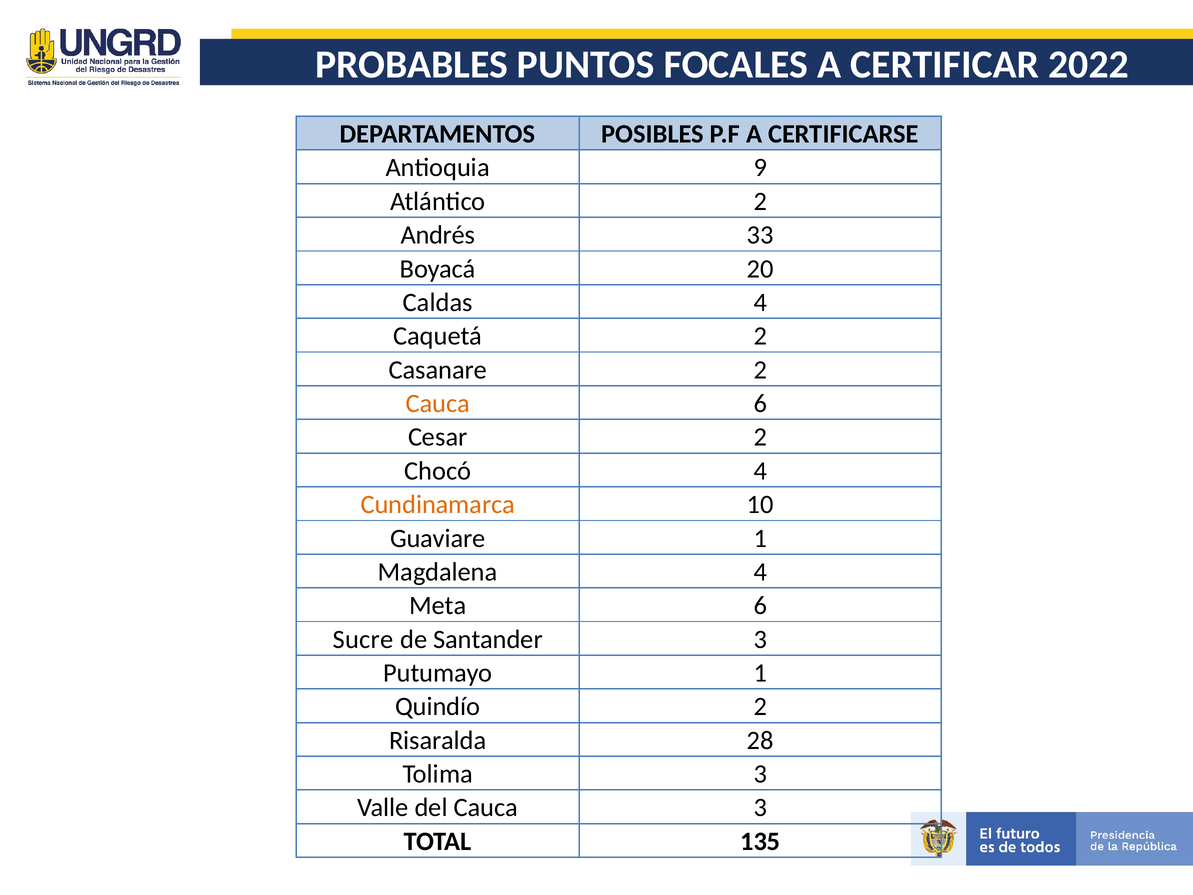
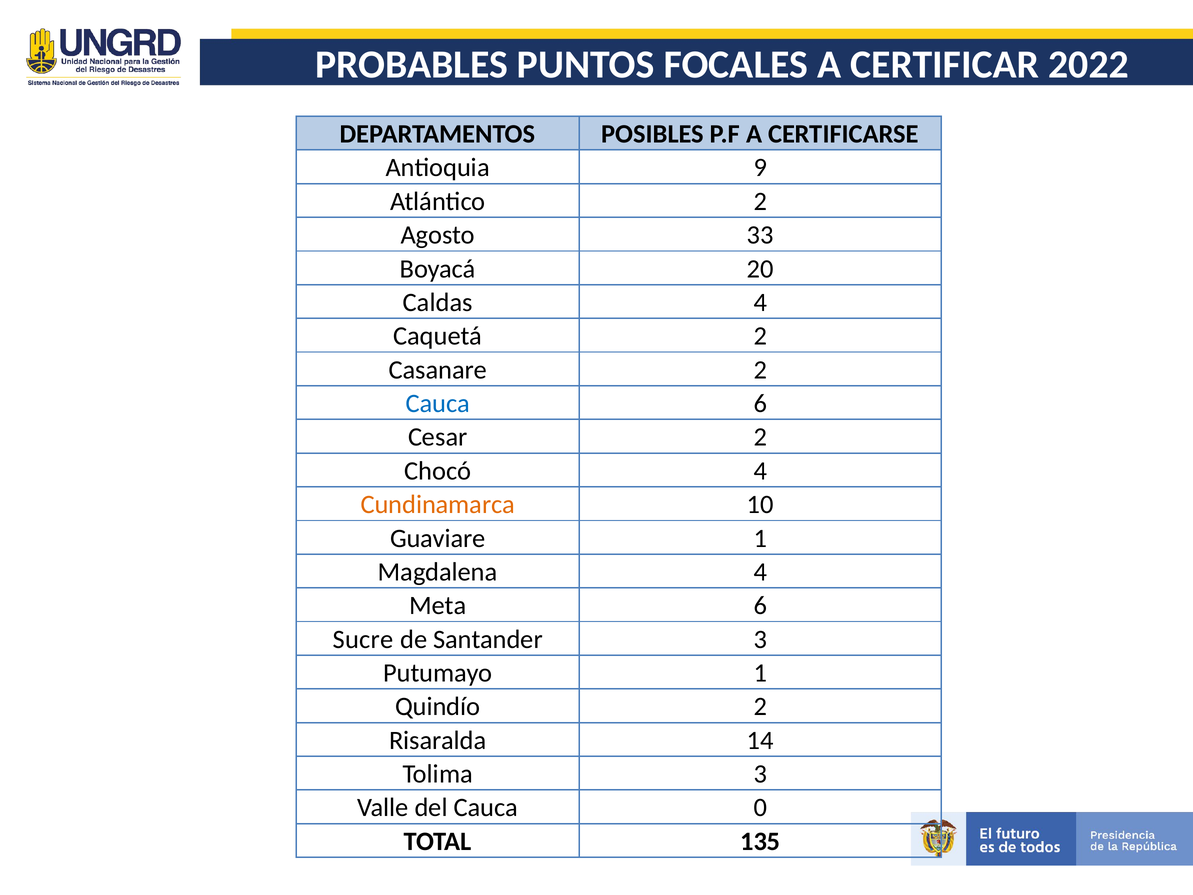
Andrés: Andrés -> Agosto
Cauca at (438, 403) colour: orange -> blue
28: 28 -> 14
Cauca 3: 3 -> 0
